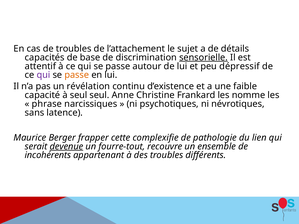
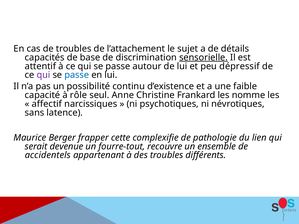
passe at (77, 75) colour: orange -> blue
révélation: révélation -> possibilité
à seul: seul -> rôle
phrase: phrase -> affectif
devenue underline: present -> none
incohérents: incohérents -> accidentels
